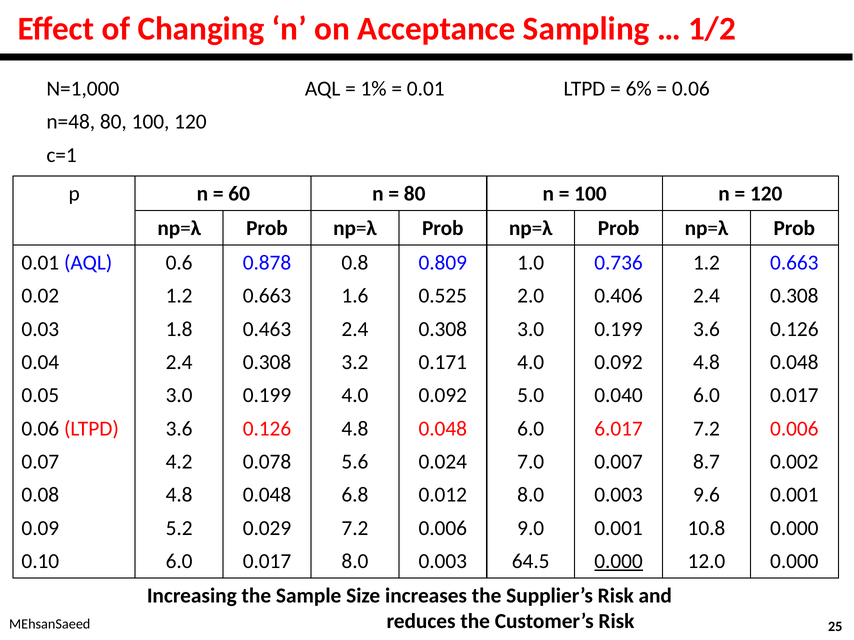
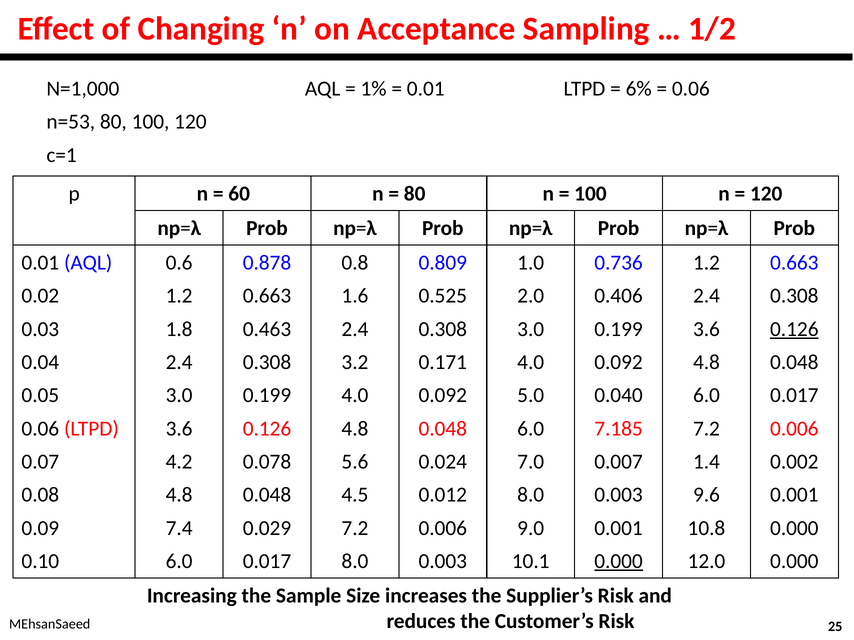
n=48: n=48 -> n=53
0.126 at (794, 329) underline: none -> present
6.017: 6.017 -> 7.185
8.7: 8.7 -> 1.4
6.8: 6.8 -> 4.5
5.2: 5.2 -> 7.4
64.5: 64.5 -> 10.1
